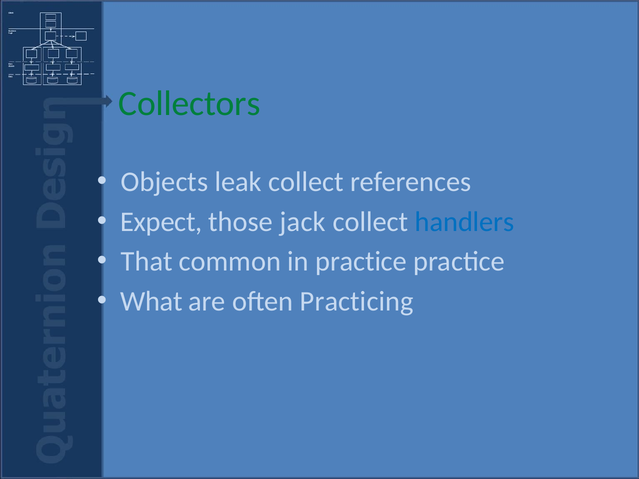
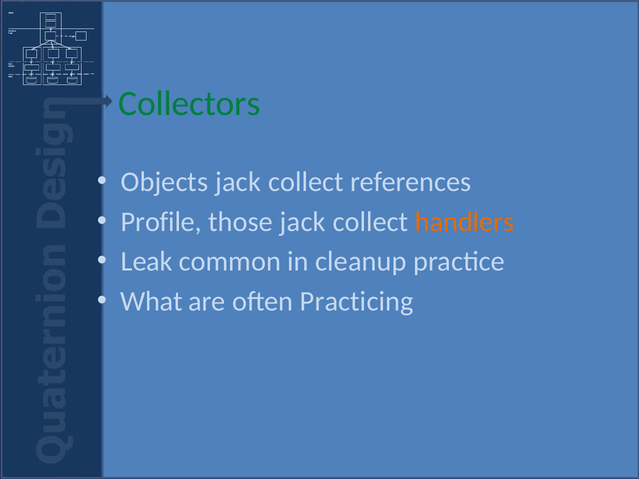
Objects leak: leak -> jack
Expect: Expect -> Profile
handlers colour: blue -> orange
That: That -> Leak
in practice: practice -> cleanup
